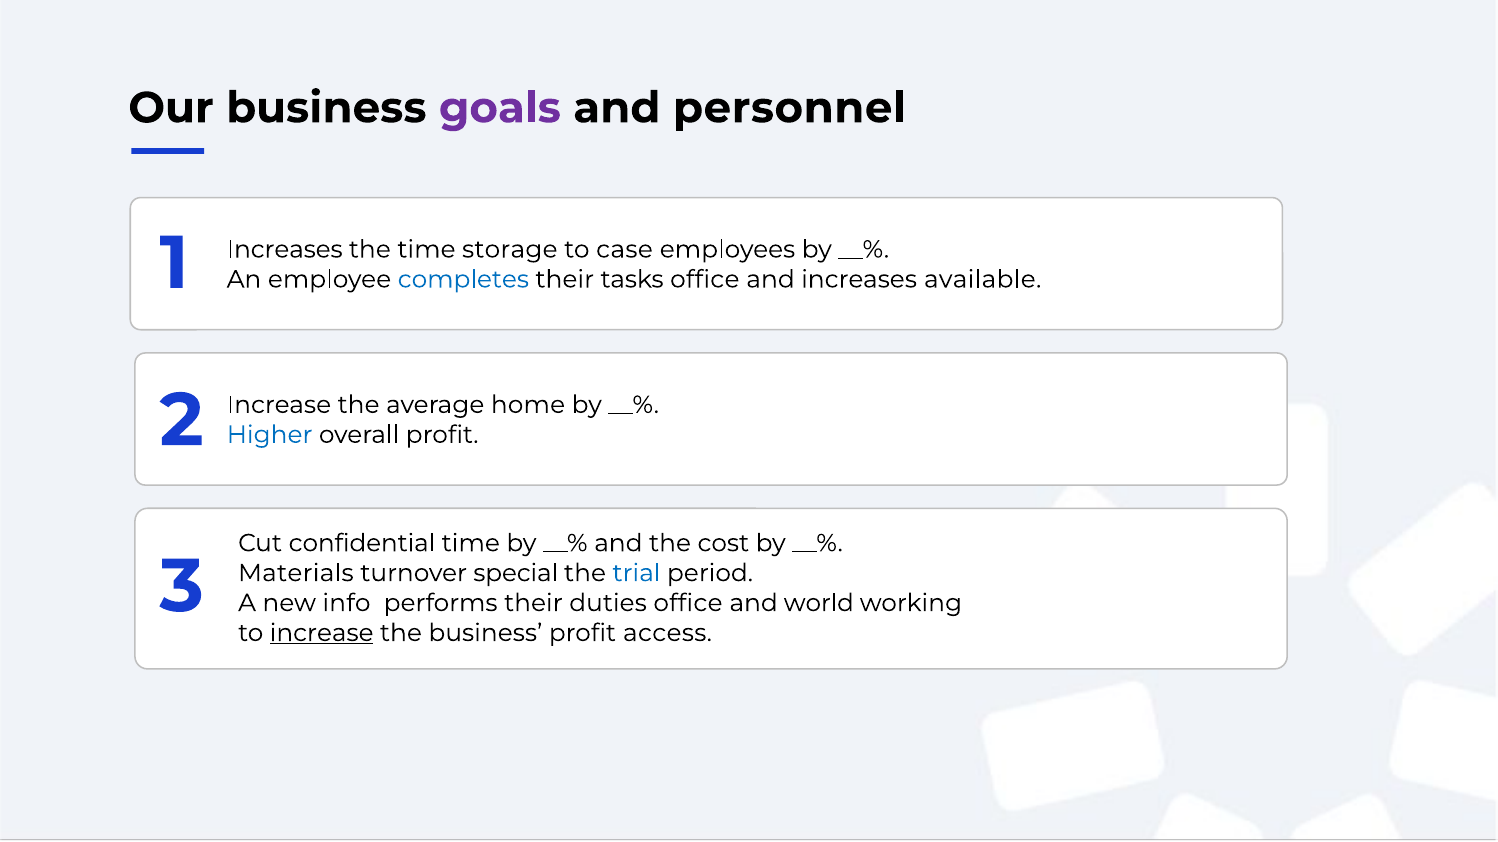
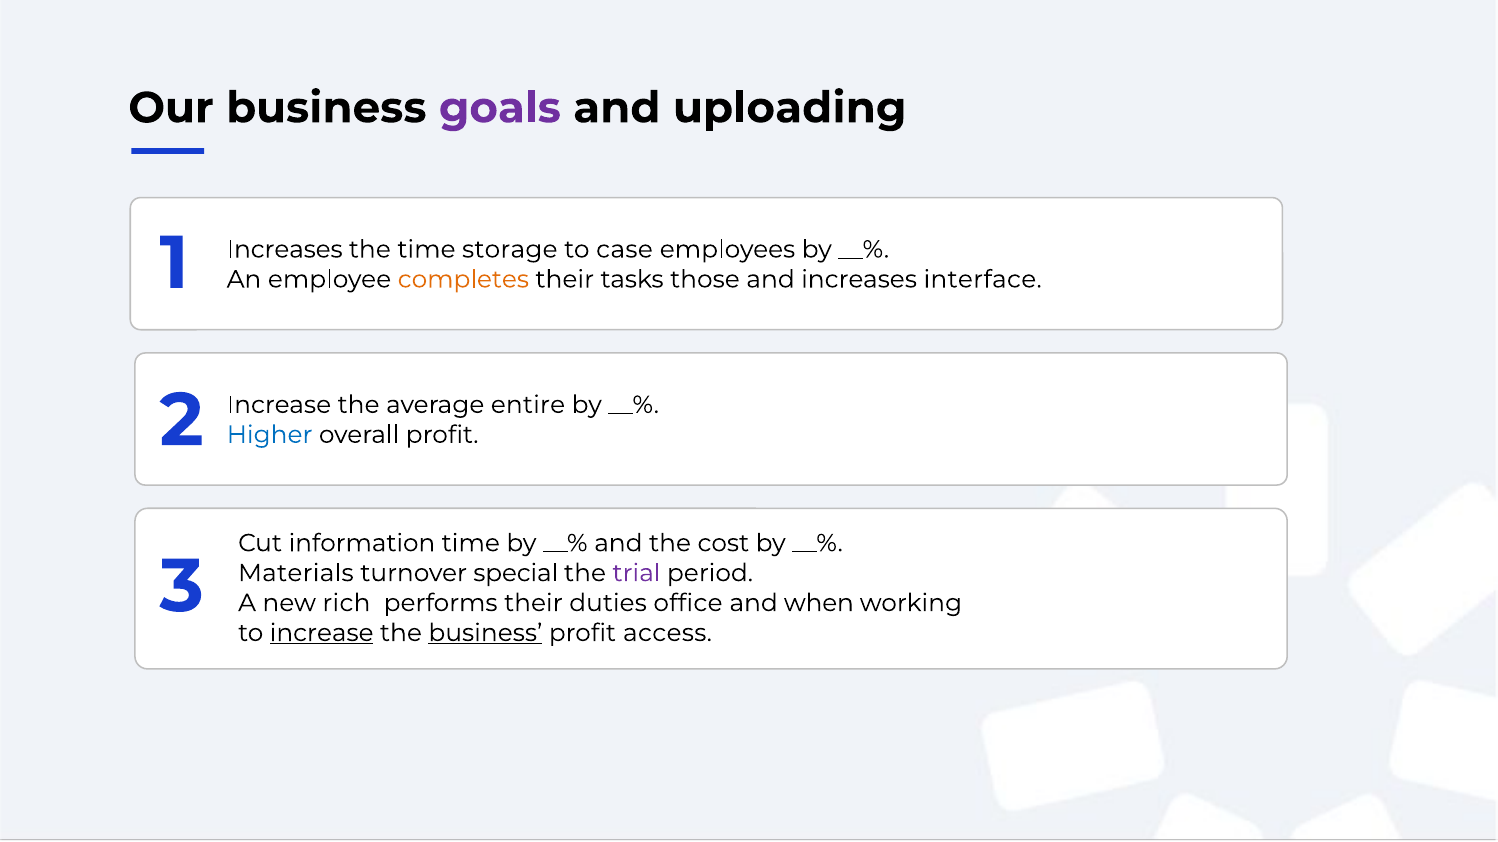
personnel: personnel -> uploading
completes colour: blue -> orange
tasks office: office -> those
available: available -> interface
home: home -> entire
confidential: confidential -> information
trial colour: blue -> purple
info: info -> rich
world: world -> when
business at (485, 633) underline: none -> present
